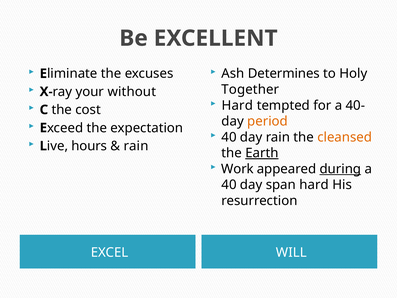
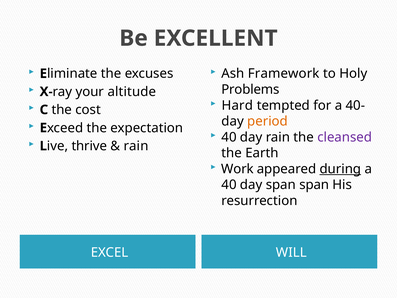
Determines: Determines -> Framework
Together: Together -> Problems
without: without -> altitude
cleansed colour: orange -> purple
hours: hours -> thrive
Earth underline: present -> none
span hard: hard -> span
